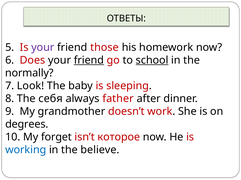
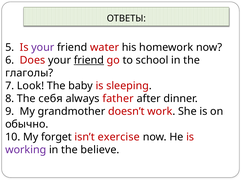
those: those -> water
school underline: present -> none
normally: normally -> глаголы
degrees: degrees -> обычно
которое: которое -> exercise
working colour: blue -> purple
